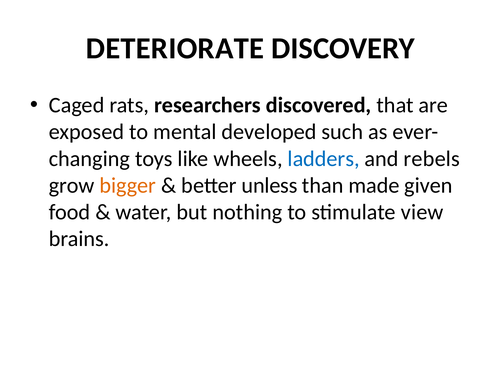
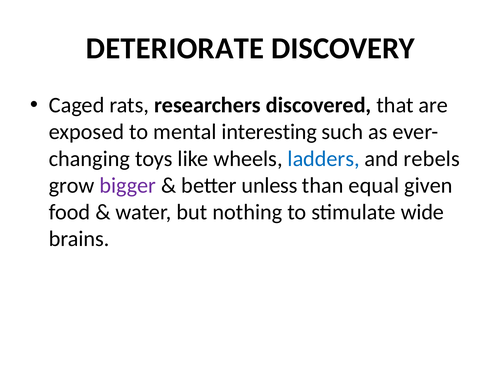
developed: developed -> interesting
bigger colour: orange -> purple
made: made -> equal
view: view -> wide
